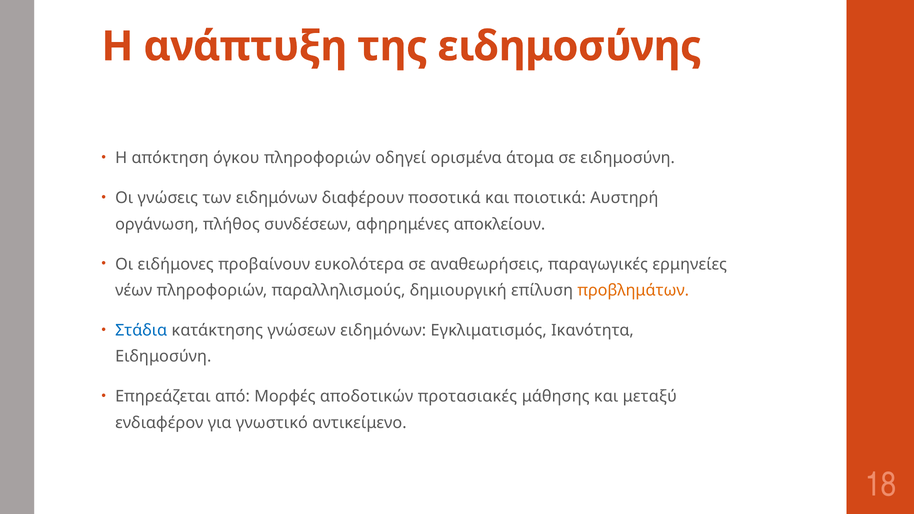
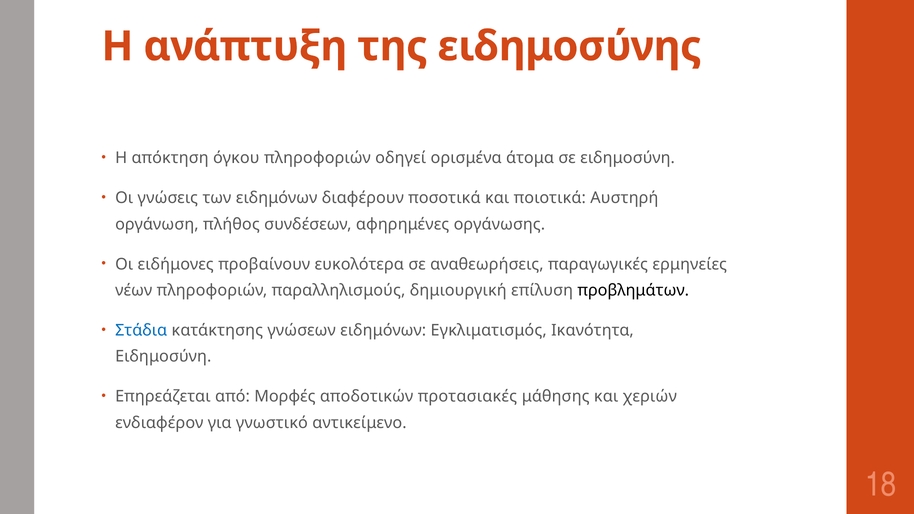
αποκλείουν: αποκλείουν -> οργάνωσης
προβλημάτων colour: orange -> black
μεταξύ: μεταξύ -> χεριών
